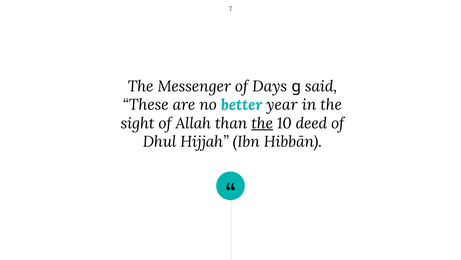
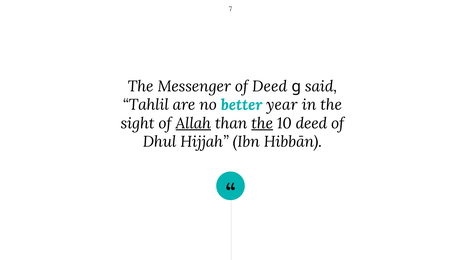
of Days: Days -> Deed
These: These -> Tahlil
Allah underline: none -> present
